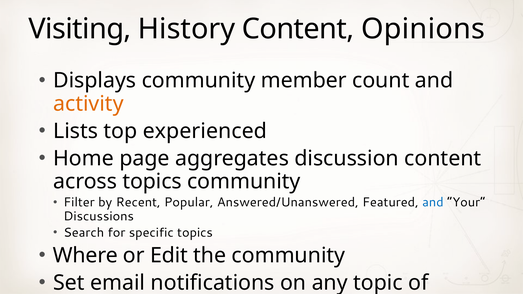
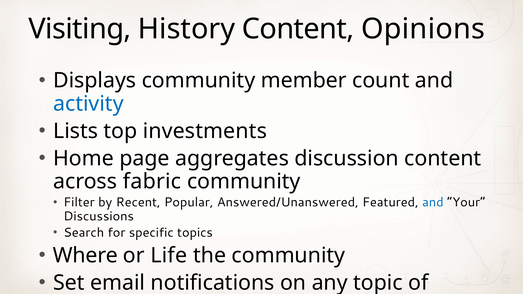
activity colour: orange -> blue
experienced: experienced -> investments
across topics: topics -> fabric
Edit: Edit -> Life
